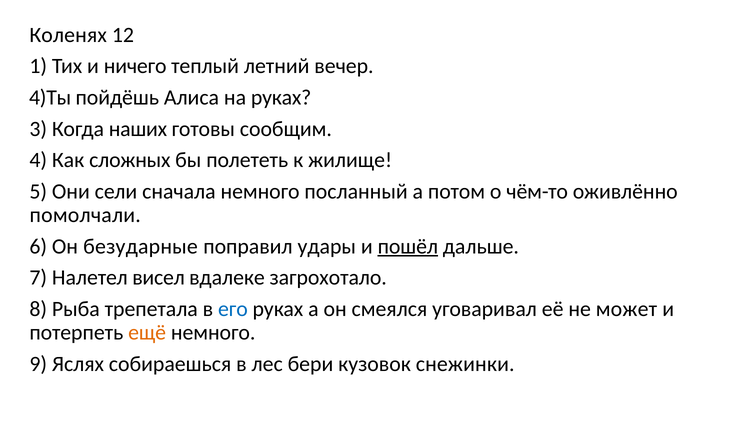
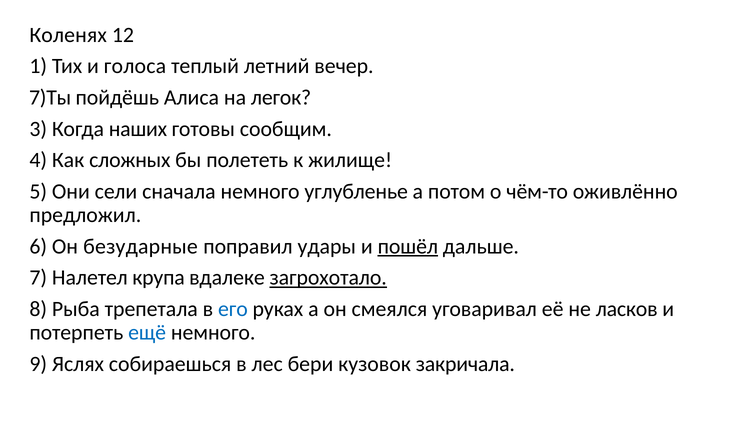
ничего: ничего -> голоса
4)Ты: 4)Ты -> 7)Ты
на руках: руках -> легок
посланный: посланный -> углубленье
помолчали: помолчали -> предложил
висел: висел -> крупа
загрохотало underline: none -> present
может: может -> ласков
ещё colour: orange -> blue
снежинки: снежинки -> закричала
